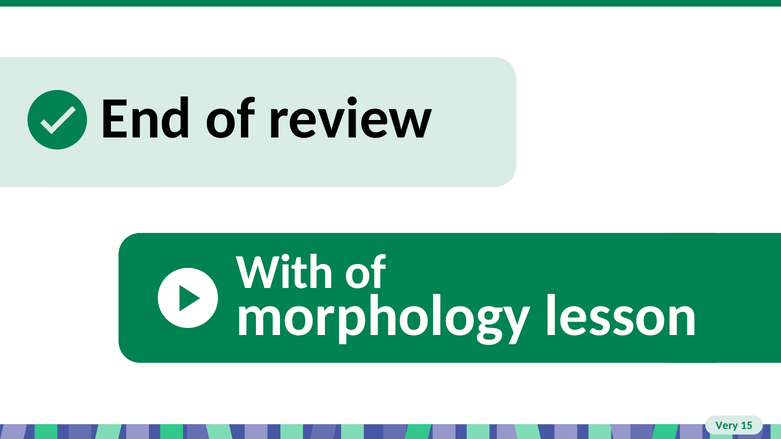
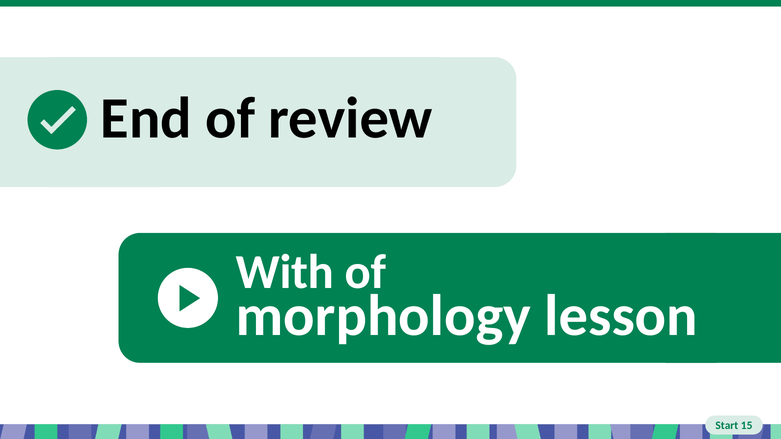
Very at (727, 426): Very -> Start
